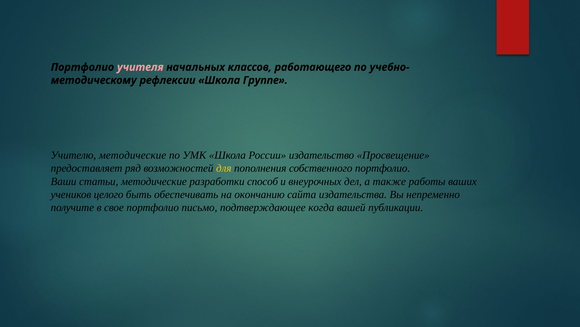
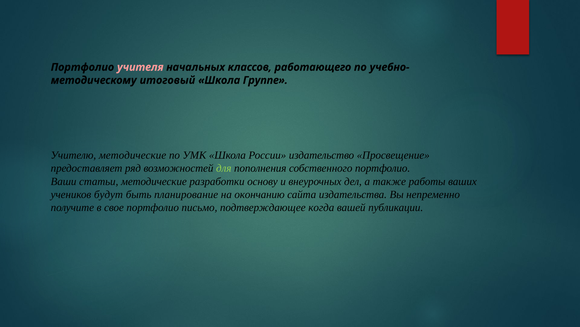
рефлексии: рефлексии -> итоговый
для colour: yellow -> light green
способ: способ -> основу
целого: целого -> будут
обеспечивать: обеспечивать -> планирование
